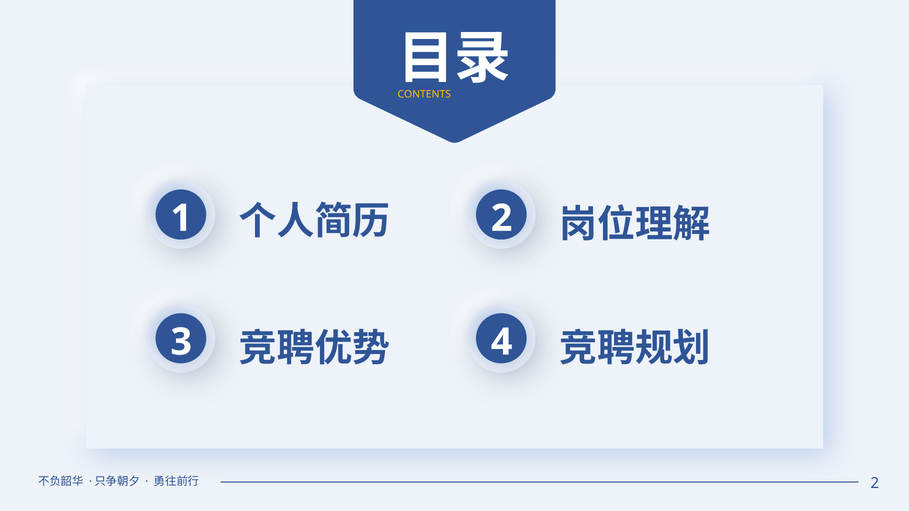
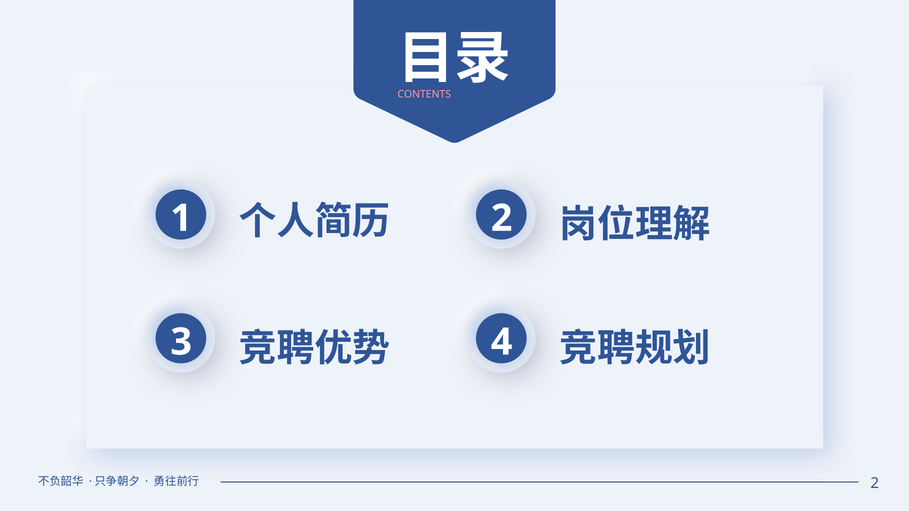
CONTENTS colour: yellow -> pink
